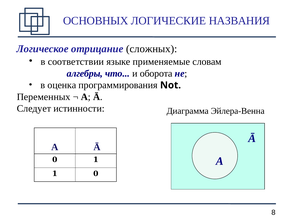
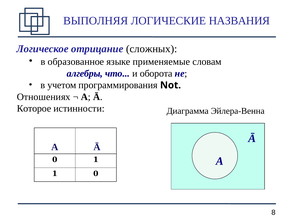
ОСНОВНЫХ: ОСНОВНЫХ -> ВЫПОЛНЯЯ
соответствии: соответствии -> образованное
оценка: оценка -> учетом
Переменных: Переменных -> Отношениях
Следует: Следует -> Которое
